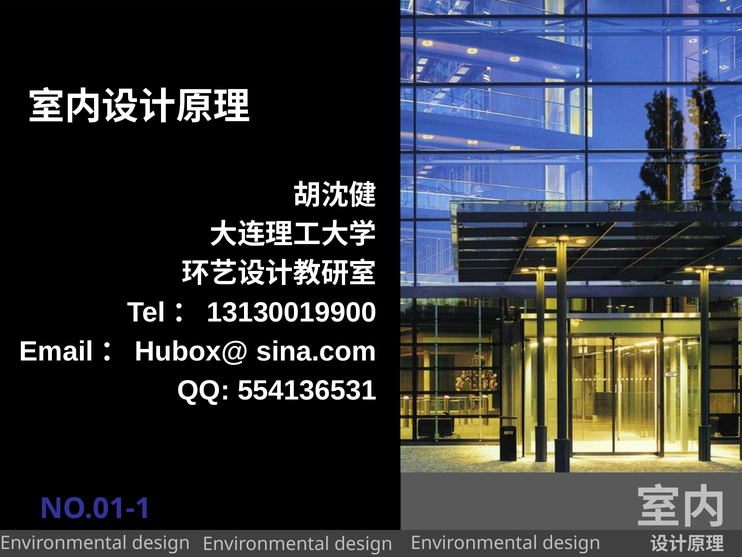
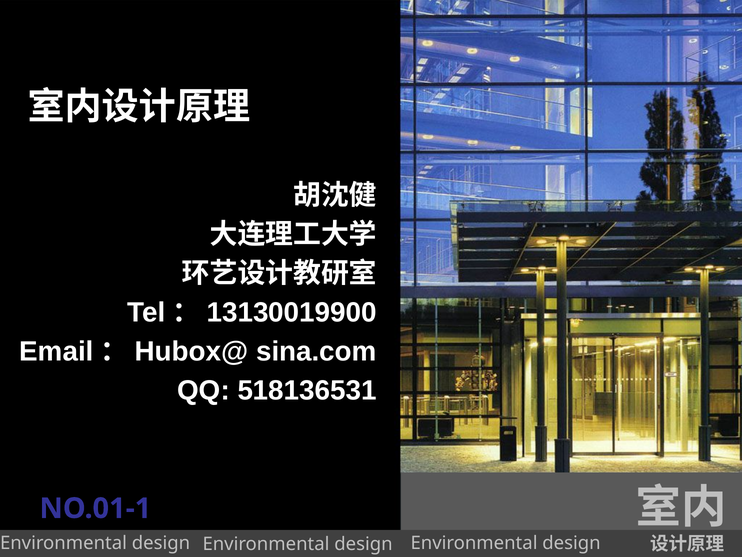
554136531: 554136531 -> 518136531
